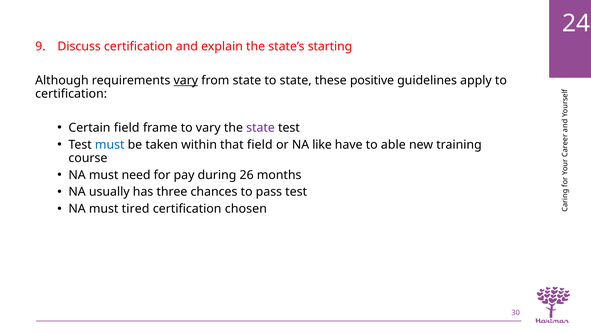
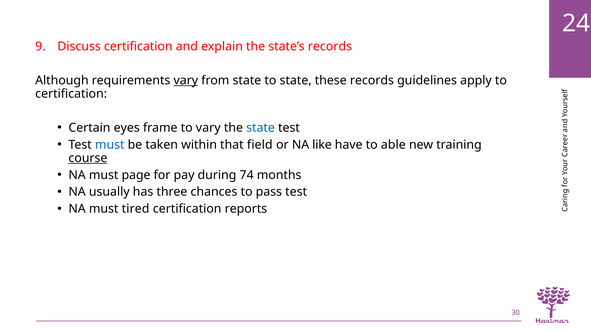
state’s starting: starting -> records
these positive: positive -> records
Certain field: field -> eyes
state at (261, 128) colour: purple -> blue
course underline: none -> present
need: need -> page
26: 26 -> 74
chosen: chosen -> reports
